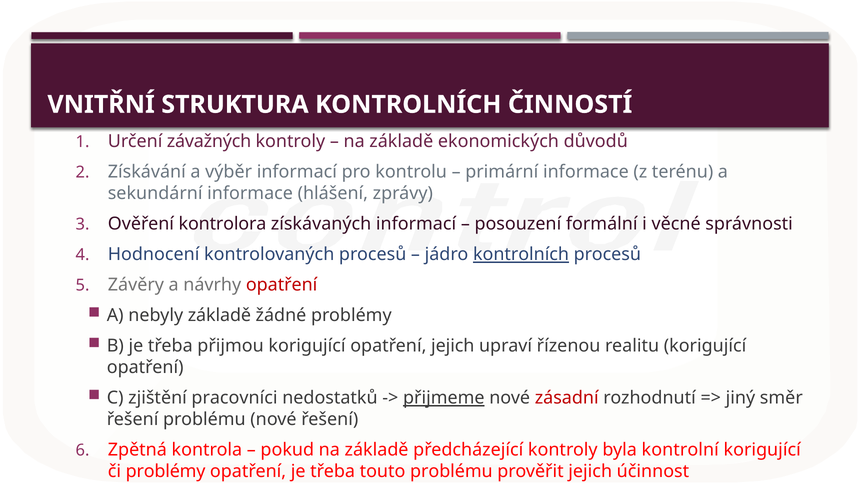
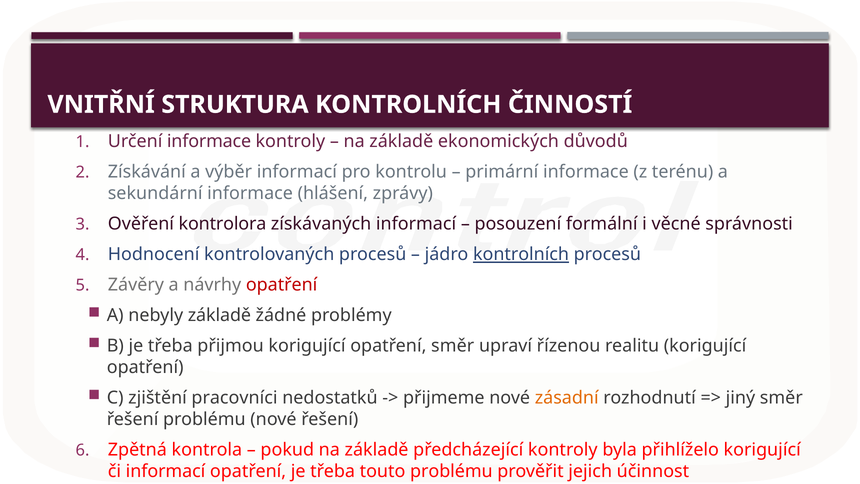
Určení závažných: závažných -> informace
opatření jejich: jejich -> směr
přijmeme underline: present -> none
zásadní colour: red -> orange
kontrolní: kontrolní -> přihlíželo
či problémy: problémy -> informací
